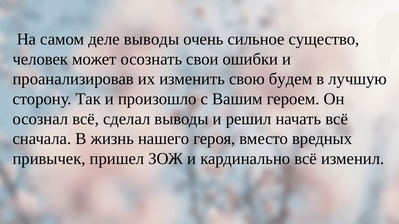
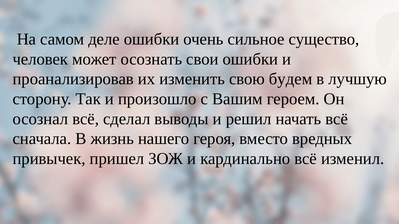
деле выводы: выводы -> ошибки
